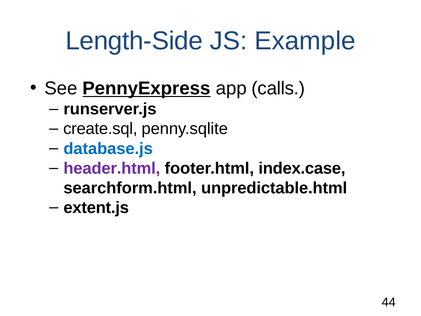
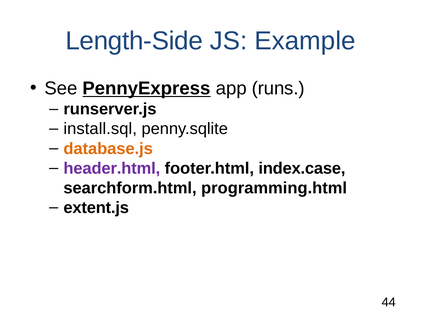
calls: calls -> runs
create.sql: create.sql -> install.sql
database.js colour: blue -> orange
unpredictable.html: unpredictable.html -> programming.html
